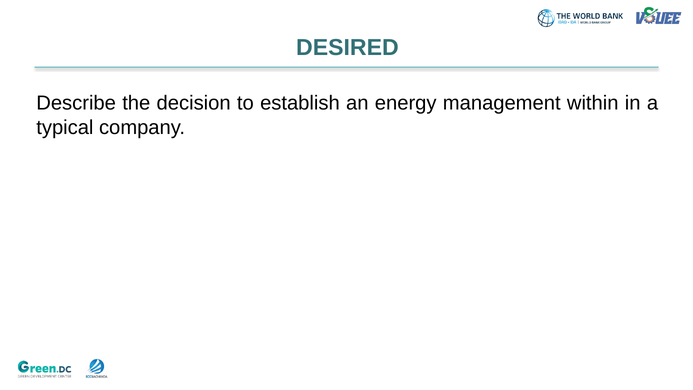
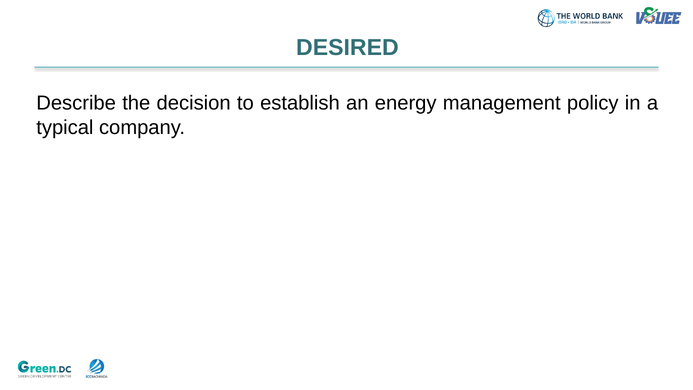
within: within -> policy
